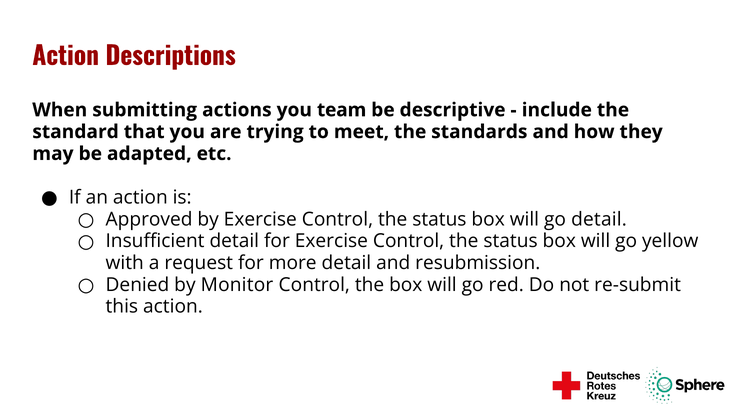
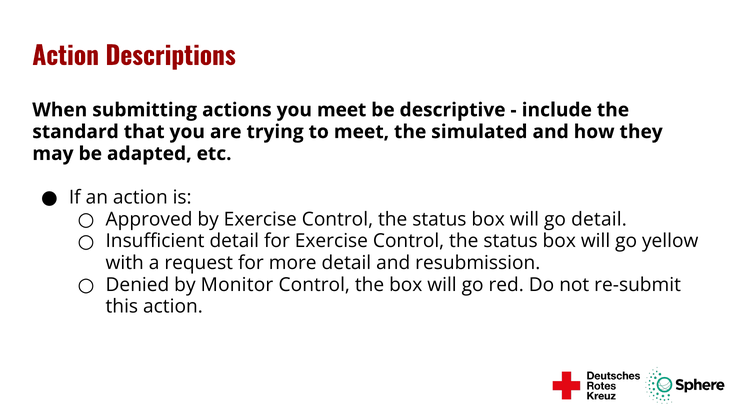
you team: team -> meet
standards: standards -> simulated
